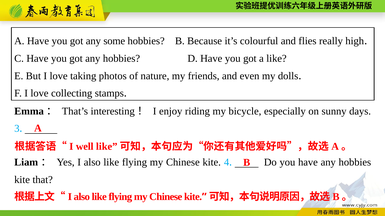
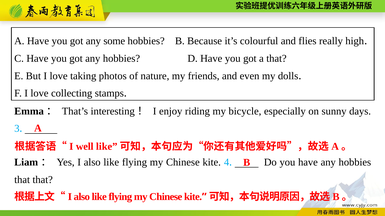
a like: like -> that
kite at (22, 180): kite -> that
